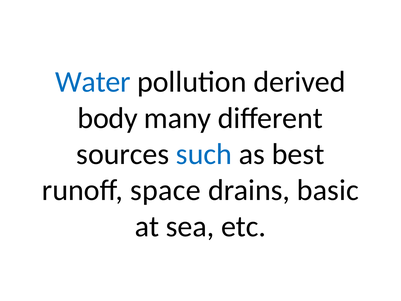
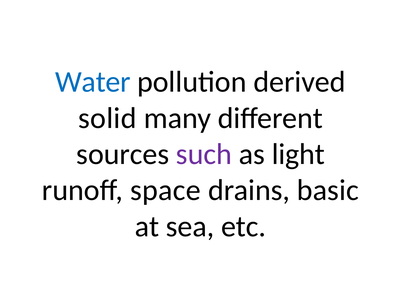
body: body -> solid
such colour: blue -> purple
best: best -> light
